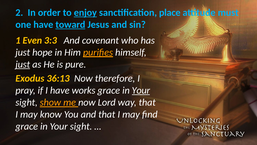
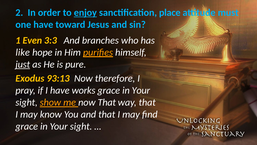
toward underline: present -> none
covenant: covenant -> branches
just at (23, 52): just -> like
36:13: 36:13 -> 93:13
Your at (141, 90) underline: present -> none
now Lord: Lord -> That
